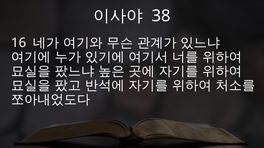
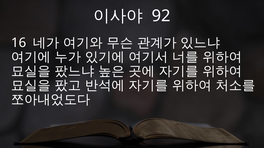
38: 38 -> 92
